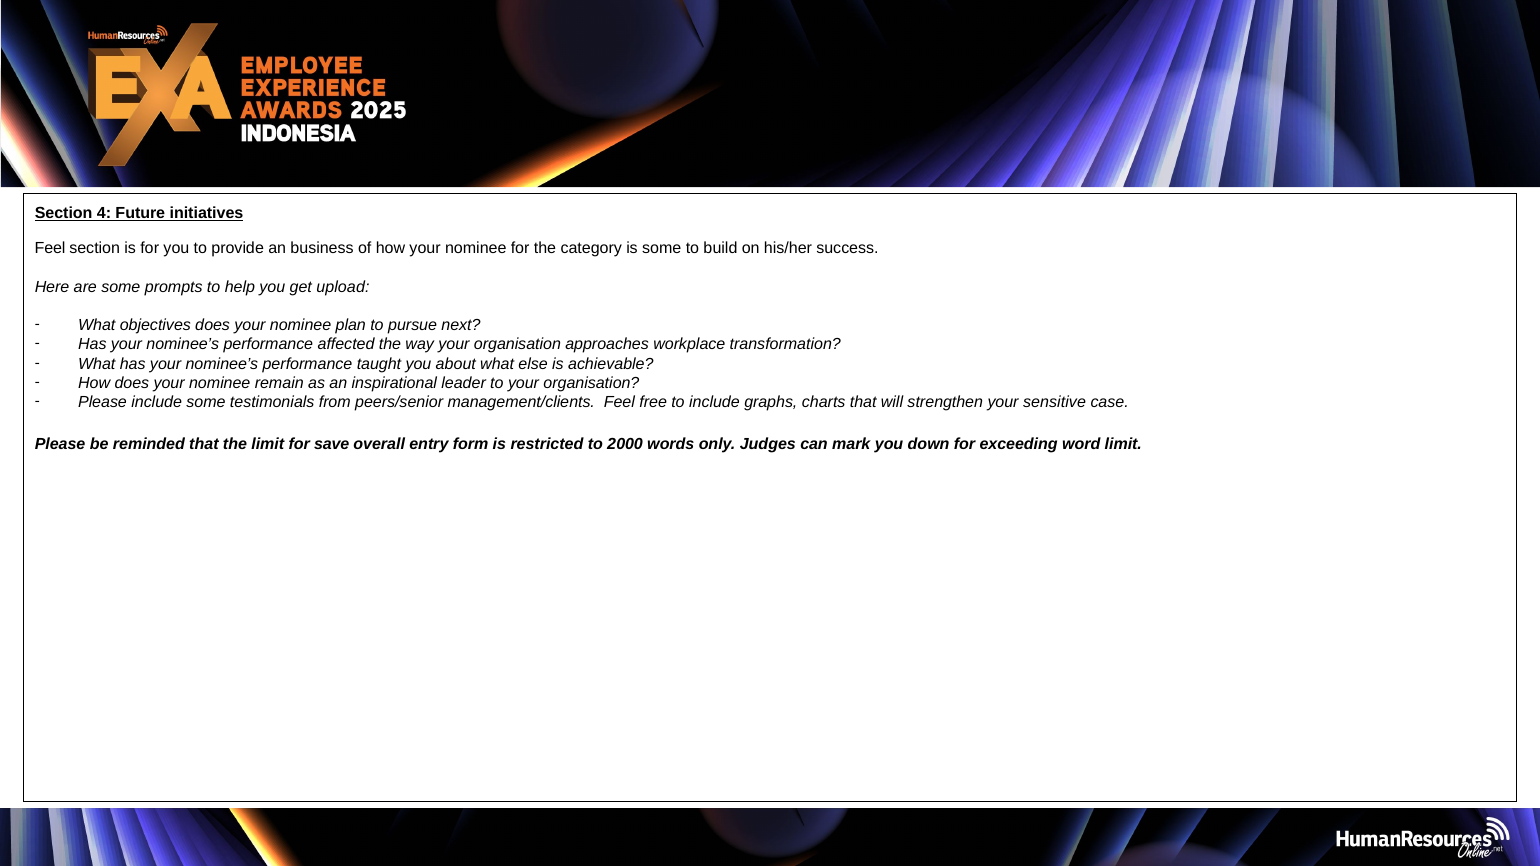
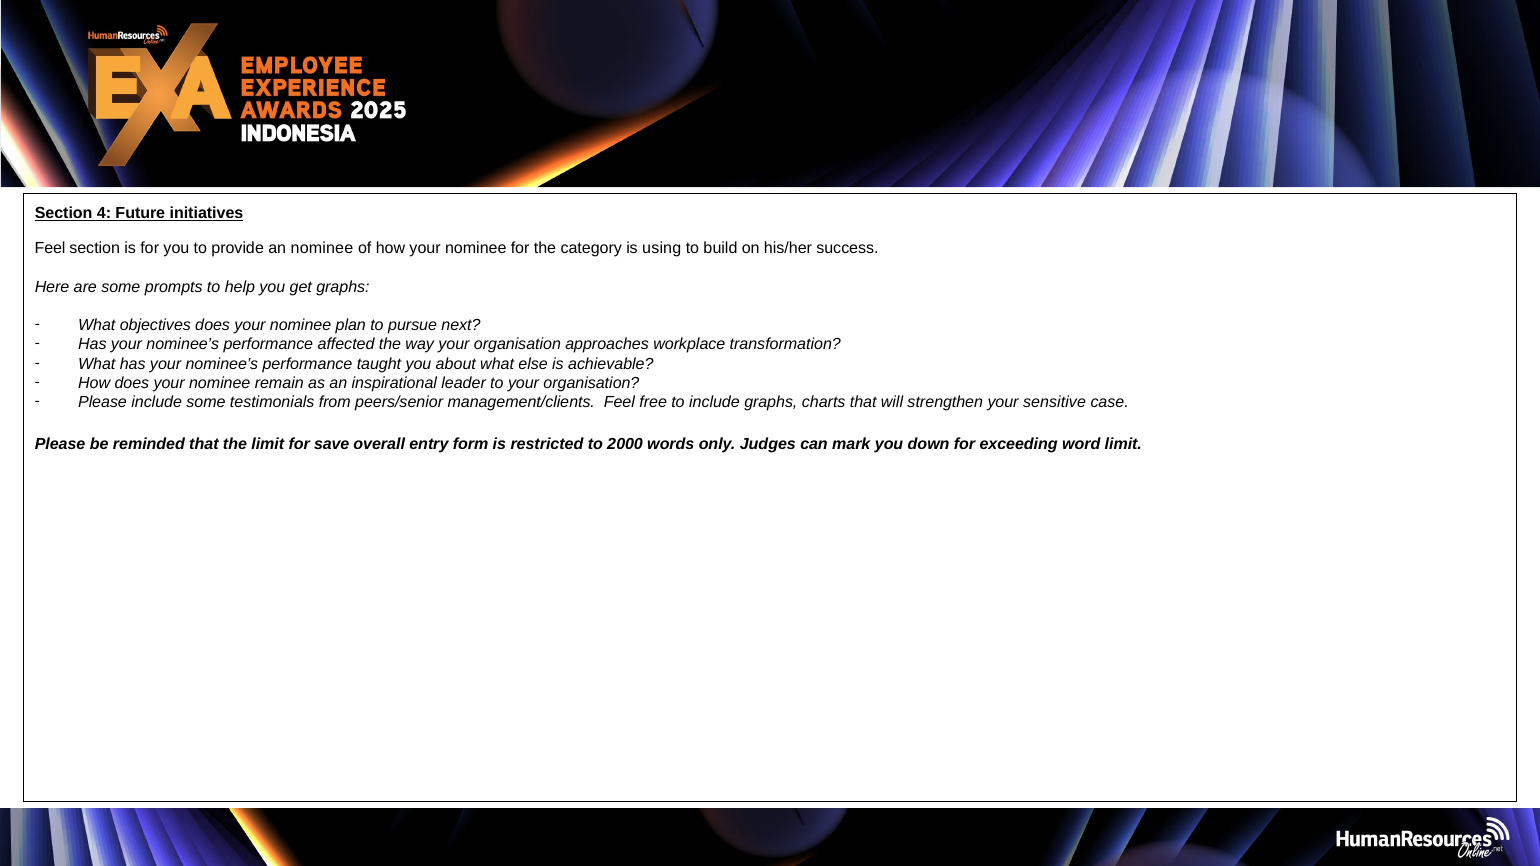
an business: business -> nominee
is some: some -> using
get upload: upload -> graphs
